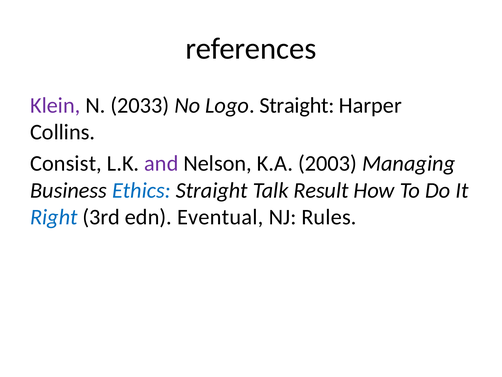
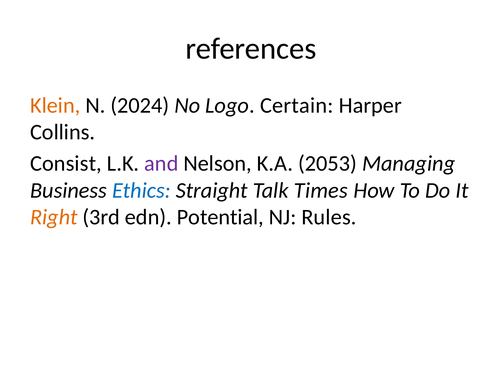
Klein colour: purple -> orange
2033: 2033 -> 2024
Logo Straight: Straight -> Certain
2003: 2003 -> 2053
Result: Result -> Times
Right colour: blue -> orange
Eventual: Eventual -> Potential
